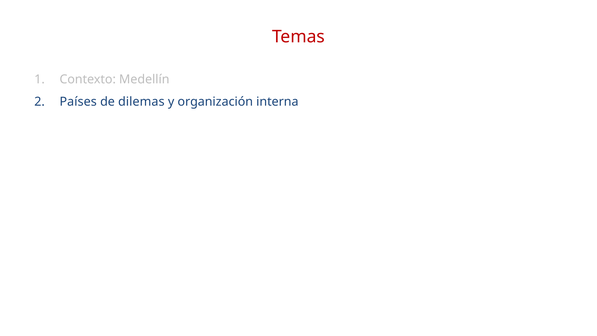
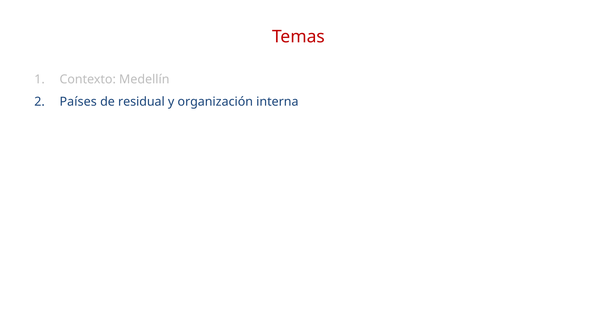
dilemas: dilemas -> residual
